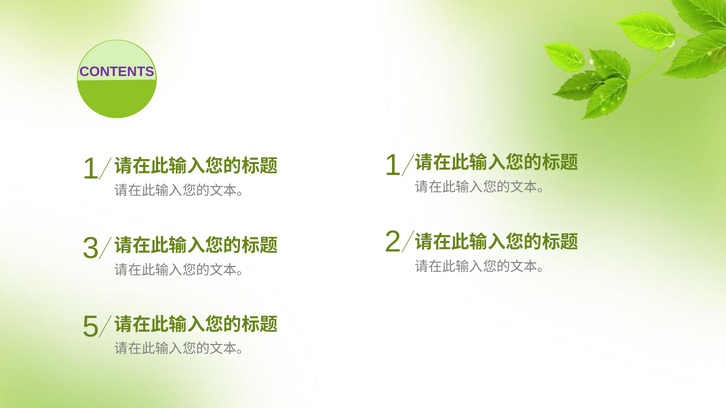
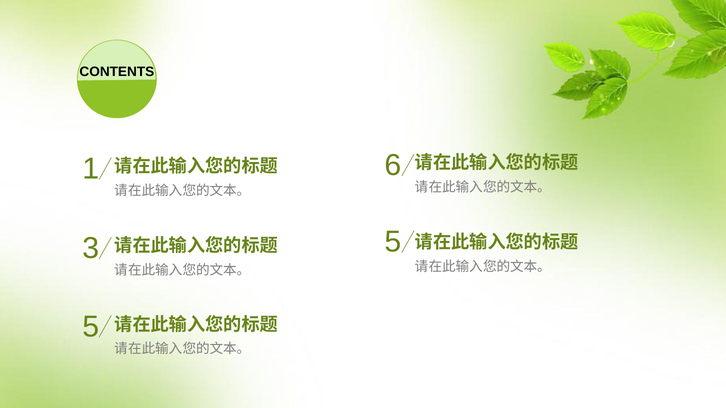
CONTENTS colour: purple -> black
1 1: 1 -> 6
3 2: 2 -> 5
